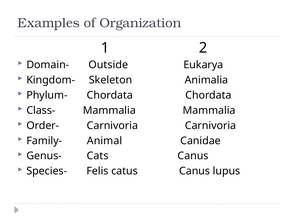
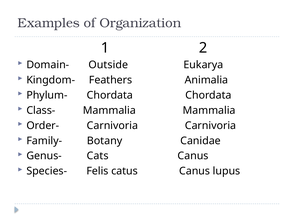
Skeleton: Skeleton -> Feathers
Animal: Animal -> Botany
